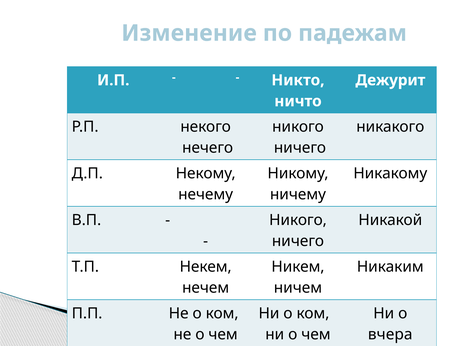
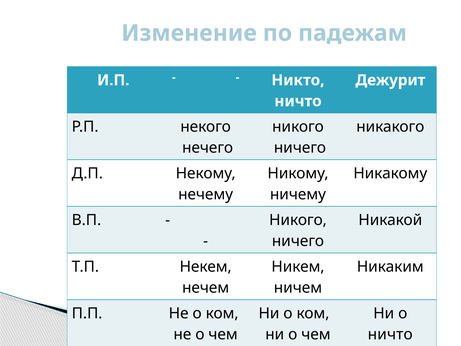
вчера at (390, 334): вчера -> ничто
